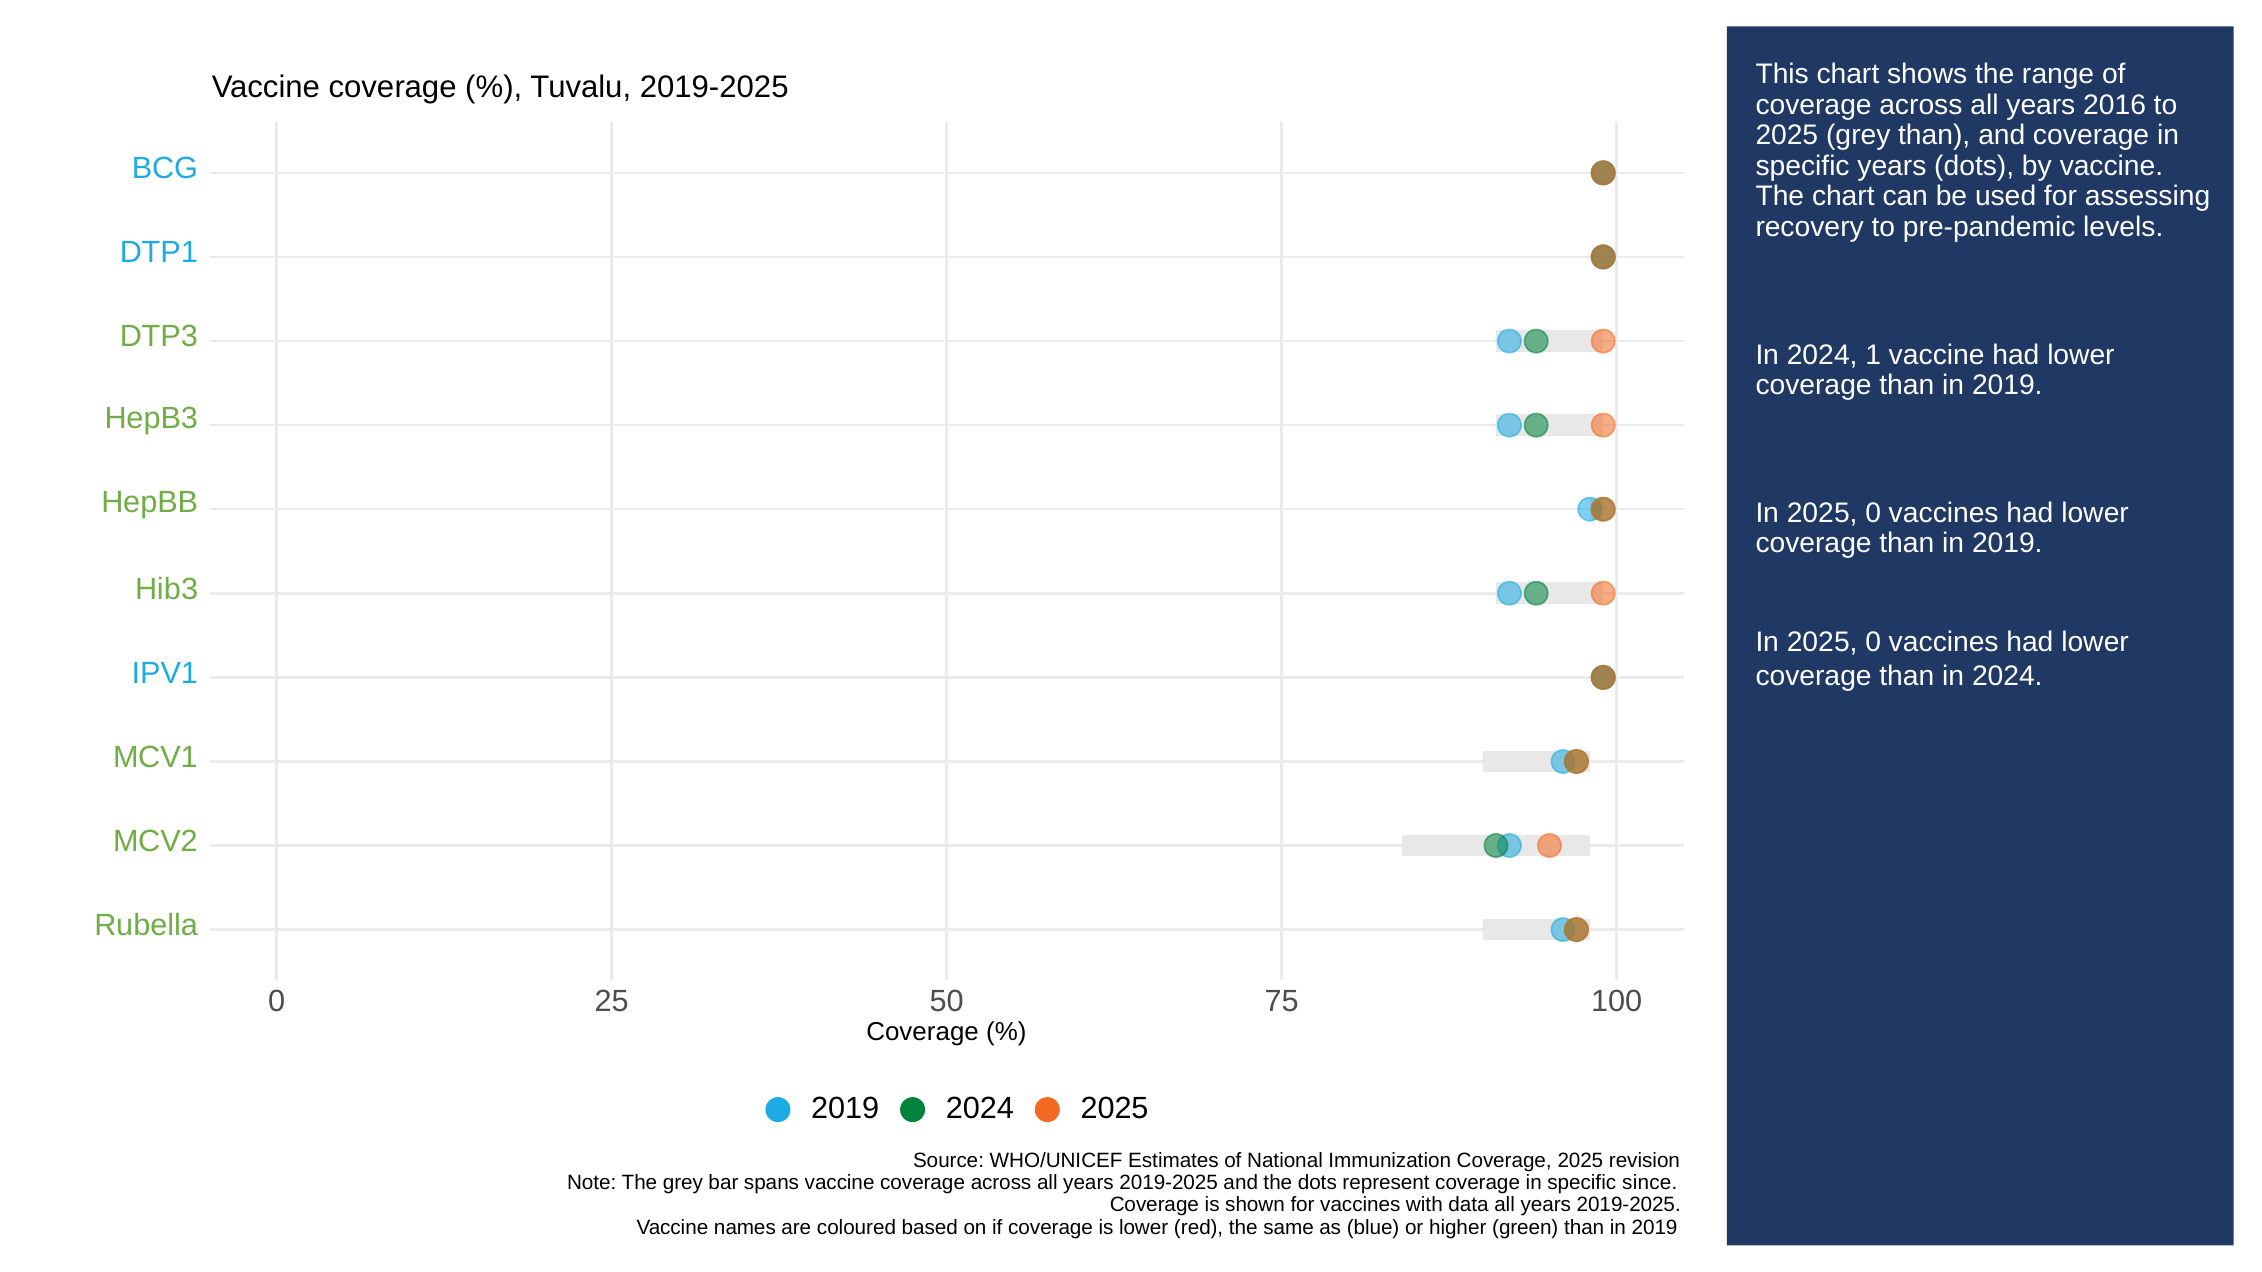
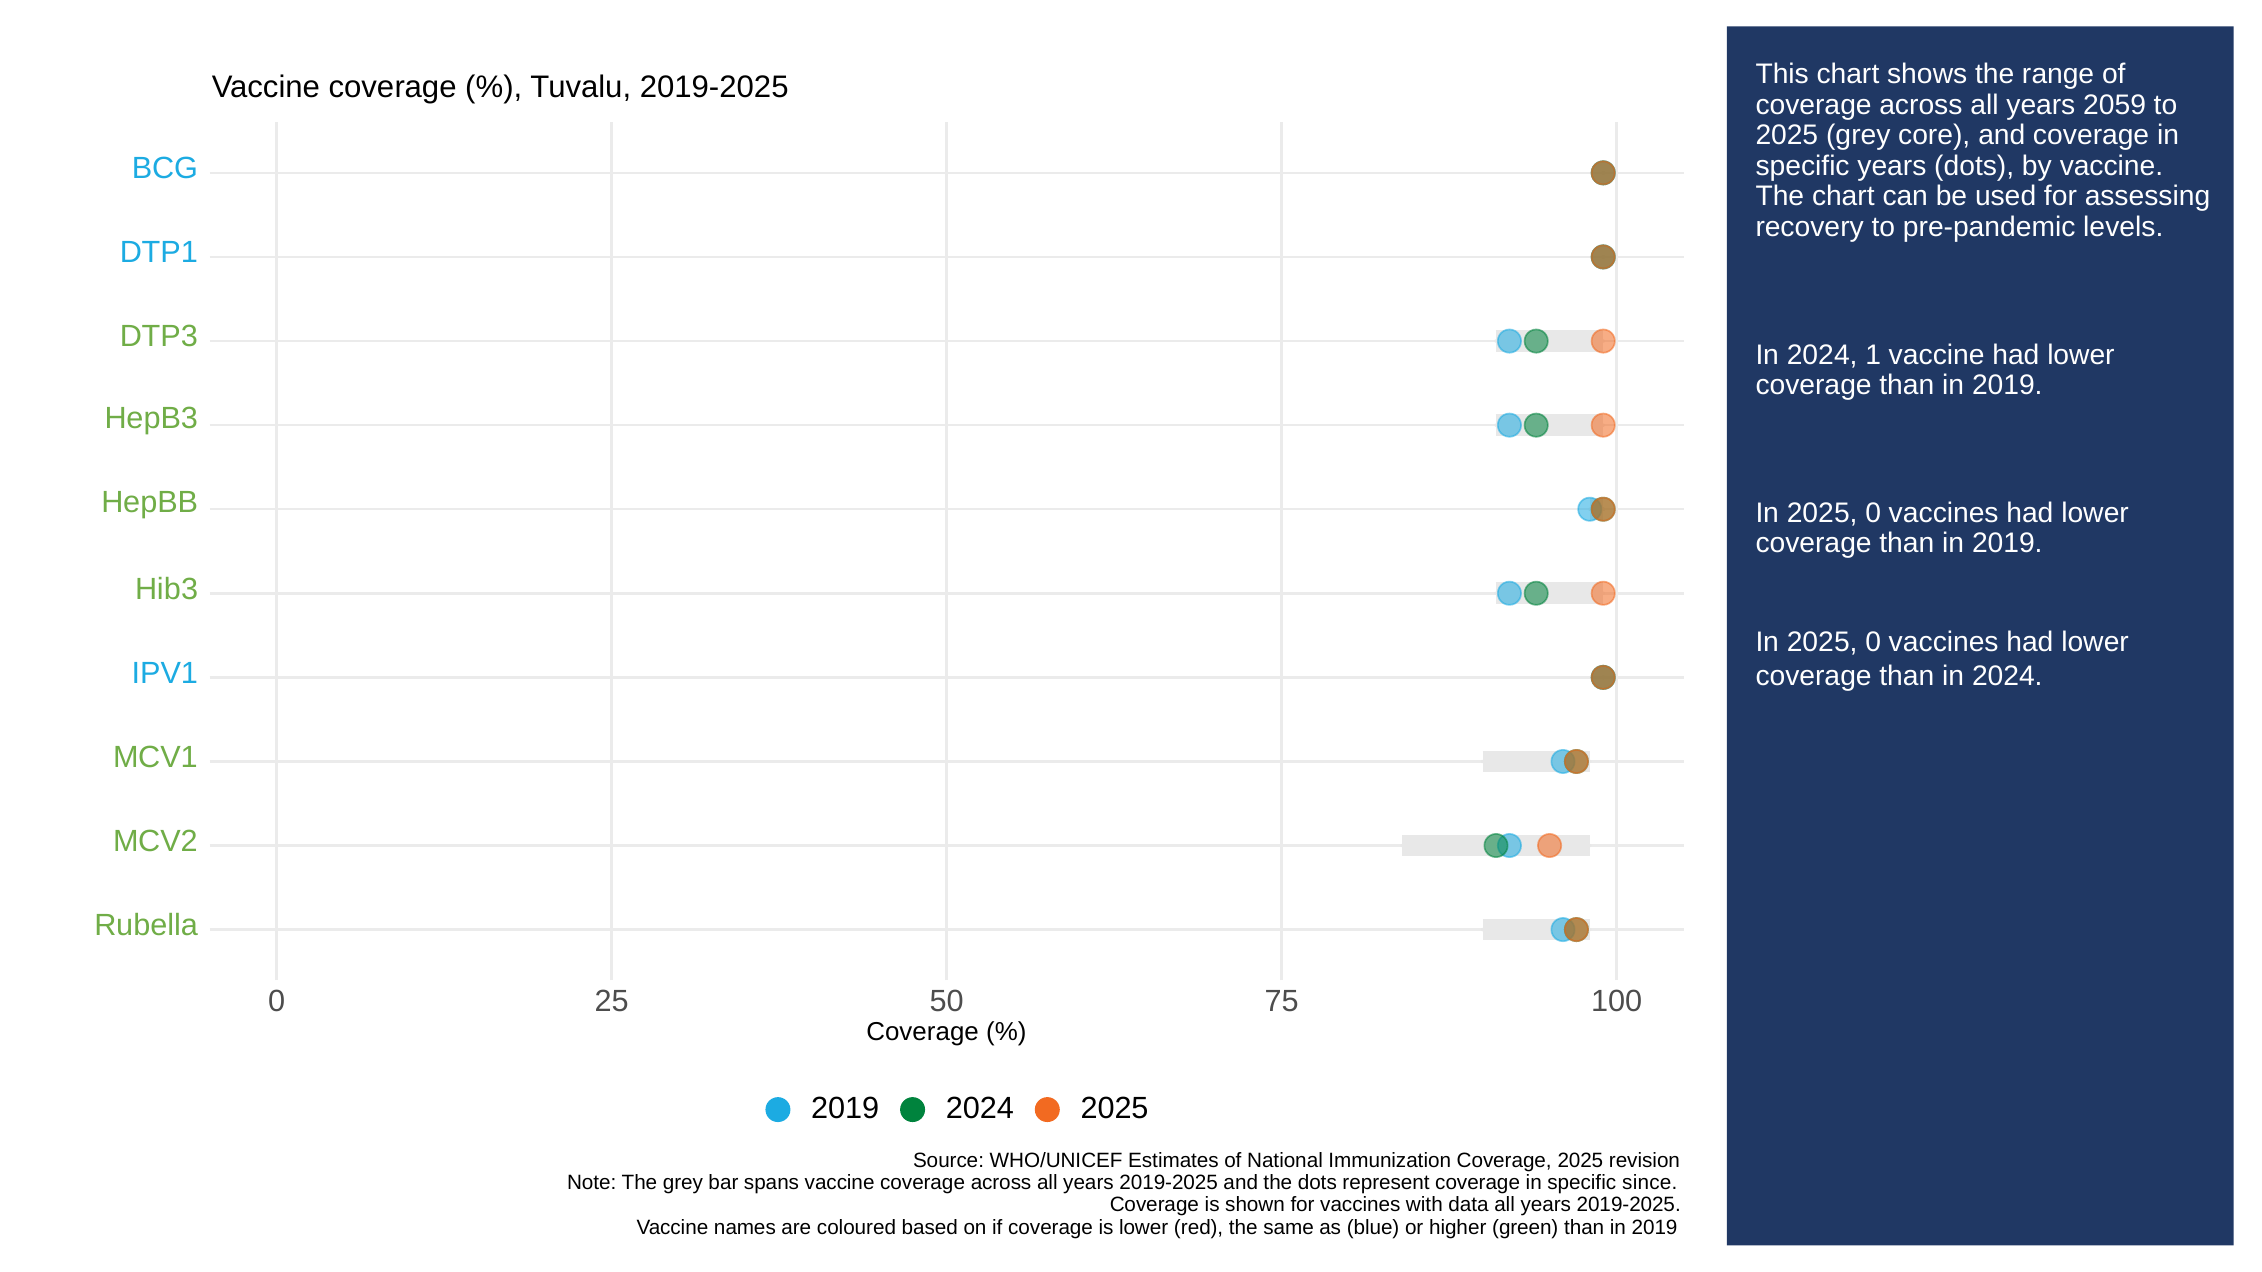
2016: 2016 -> 2059
grey than: than -> core
